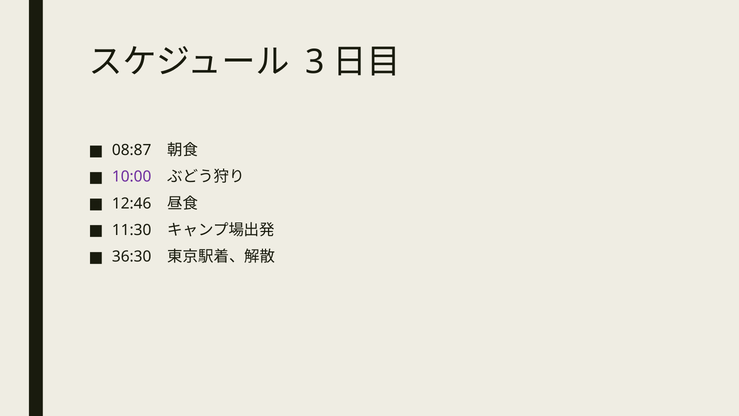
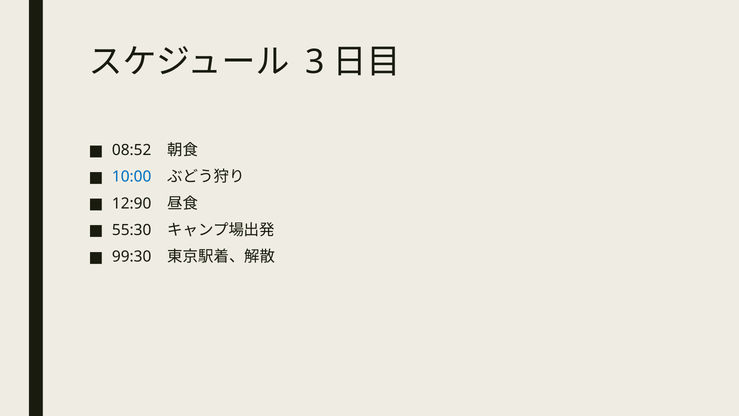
08:87: 08:87 -> 08:52
10:00 colour: purple -> blue
12:46: 12:46 -> 12:90
11:30: 11:30 -> 55:30
36:30: 36:30 -> 99:30
